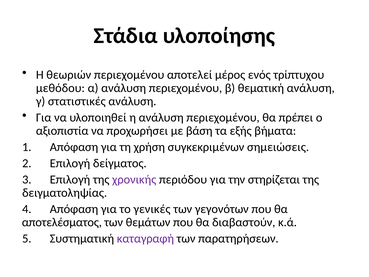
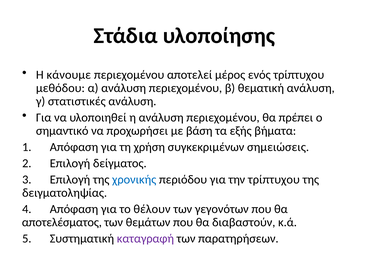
θεωριών: θεωριών -> κάνουμε
αξιοπιστία: αξιοπιστία -> σημαντικό
χρονικής colour: purple -> blue
την στηρίζεται: στηρίζεται -> τρίπτυχου
γενικές: γενικές -> θέλουν
